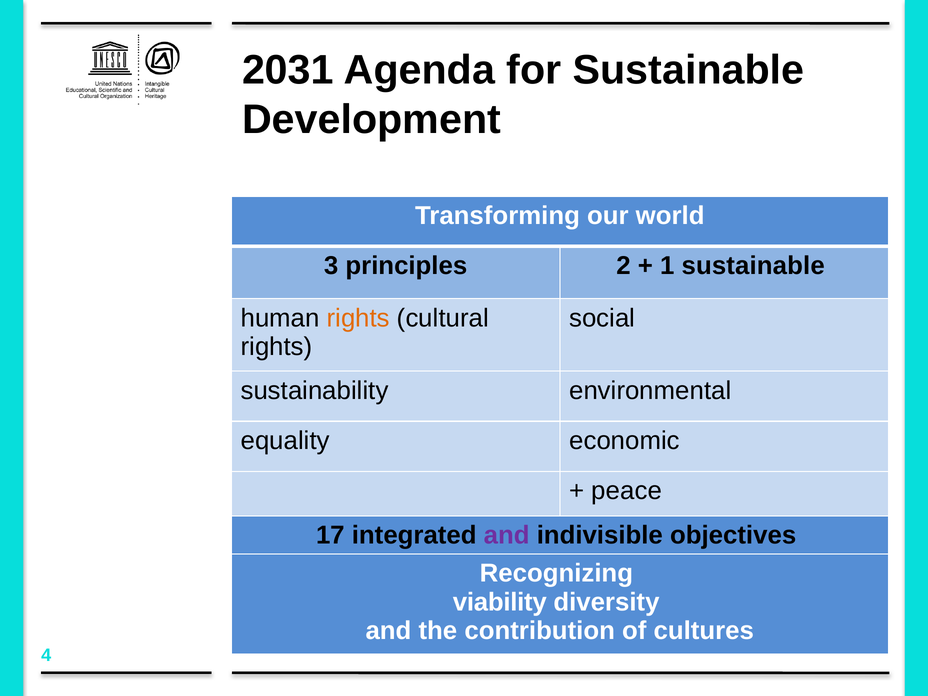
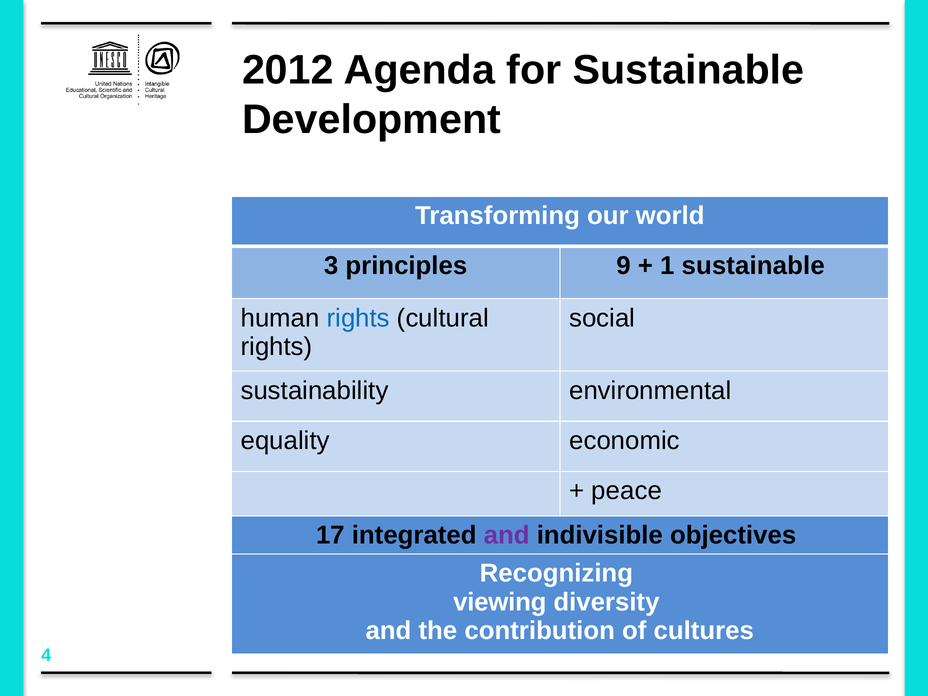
2031: 2031 -> 2012
2: 2 -> 9
rights at (358, 318) colour: orange -> blue
viability: viability -> viewing
